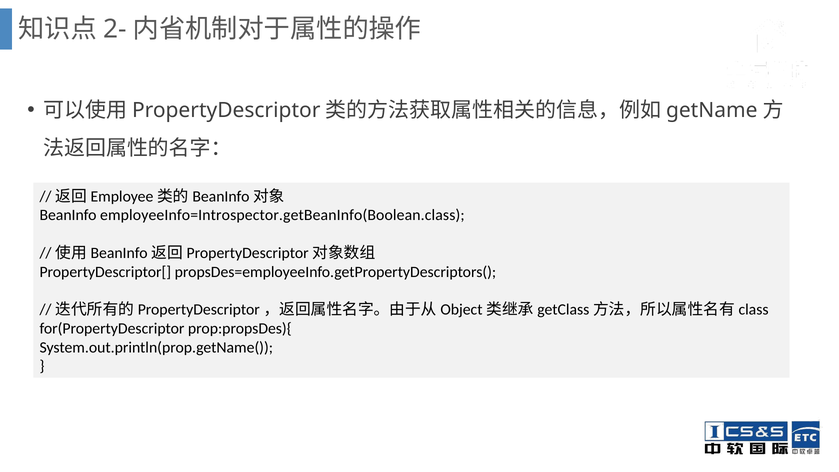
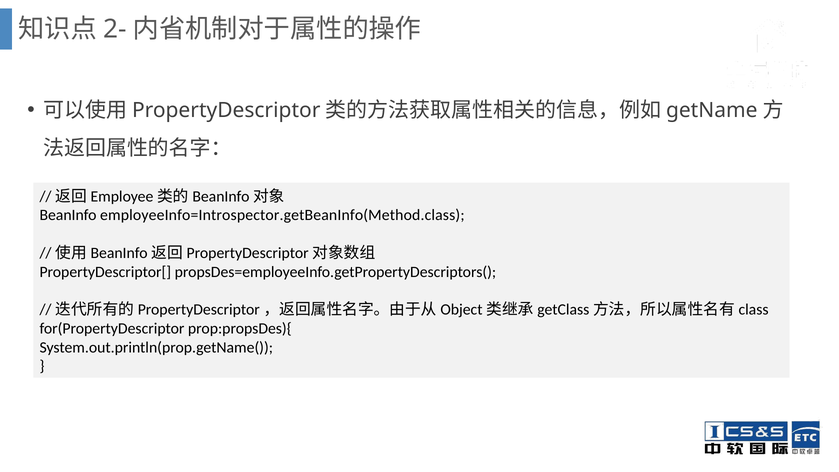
employeeInfo=Introspector.getBeanInfo(Boolean.class: employeeInfo=Introspector.getBeanInfo(Boolean.class -> employeeInfo=Introspector.getBeanInfo(Method.class
